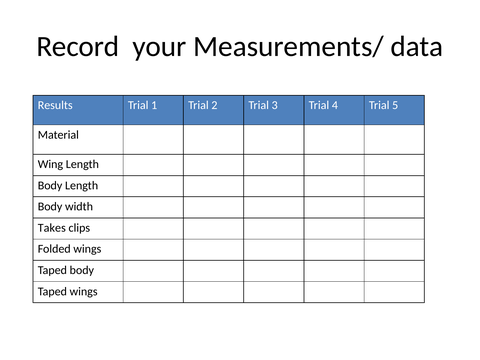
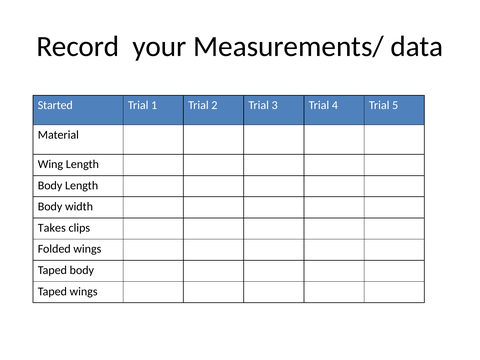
Results: Results -> Started
